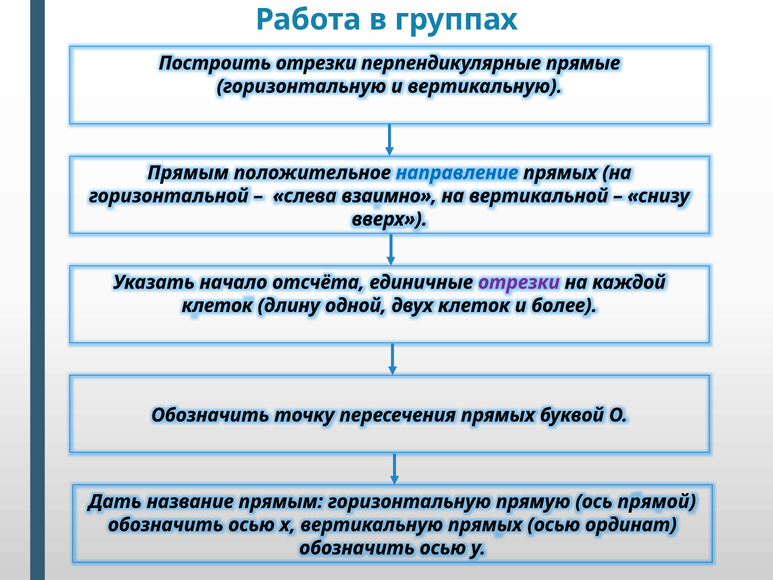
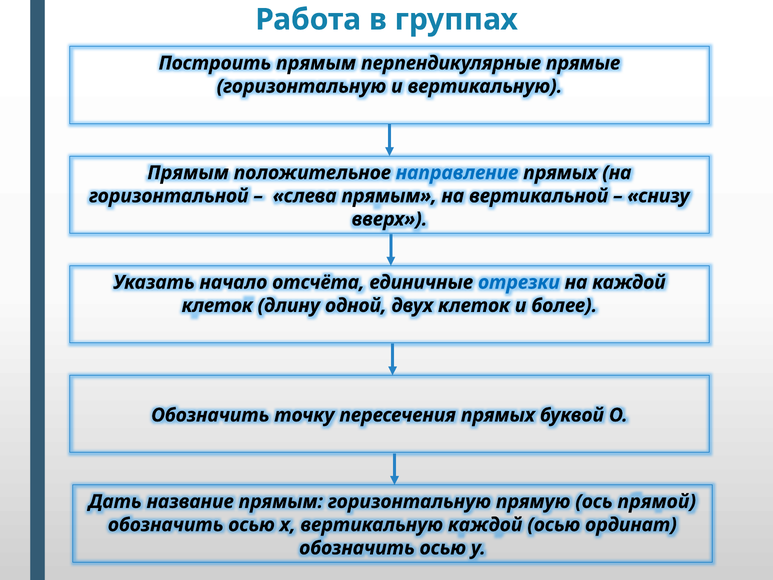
Построить отрезки: отрезки -> прямым
слева взаимно: взаимно -> прямым
отрезки at (519, 282) colour: purple -> blue
вертикальную прямых: прямых -> каждой
